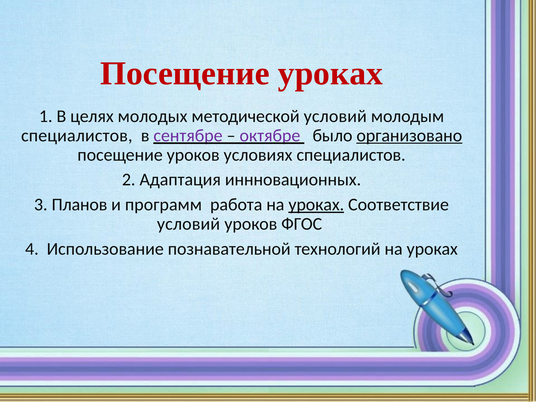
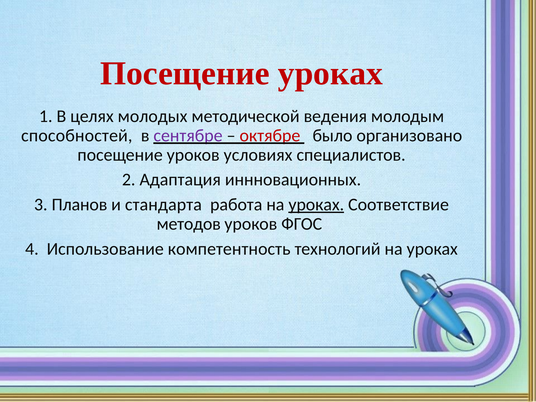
методической условий: условий -> ведения
специалистов at (77, 136): специалистов -> способностей
октябре colour: purple -> red
организовано underline: present -> none
программ: программ -> стандарта
условий at (189, 224): условий -> методов
познавательной: познавательной -> компетентность
